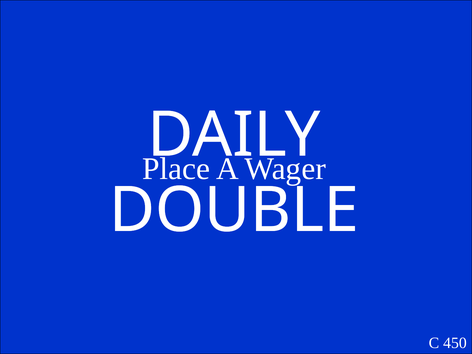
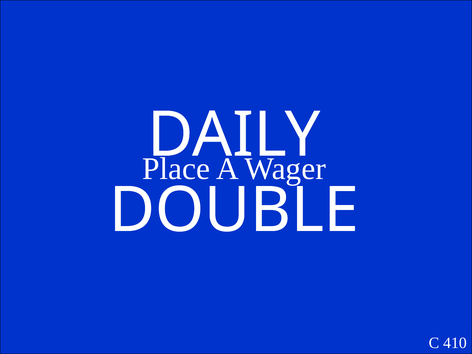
450: 450 -> 410
